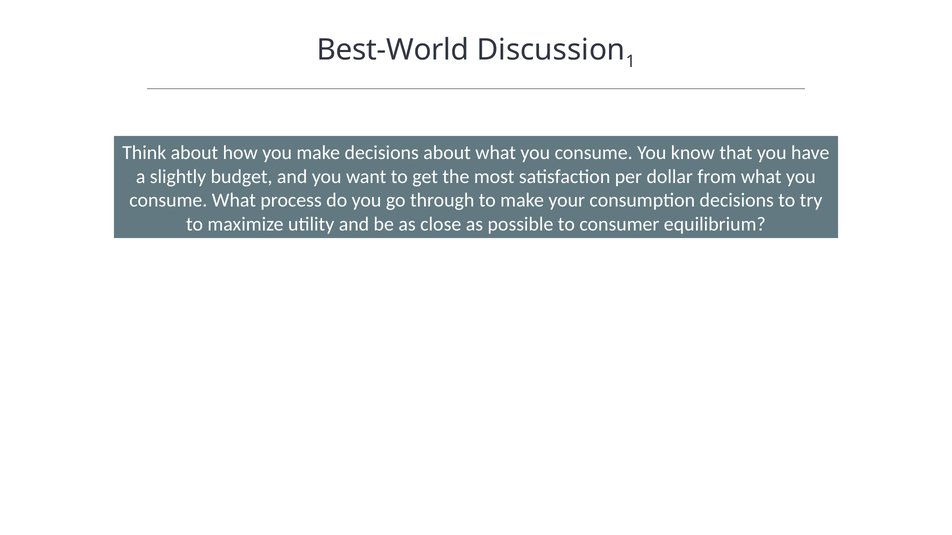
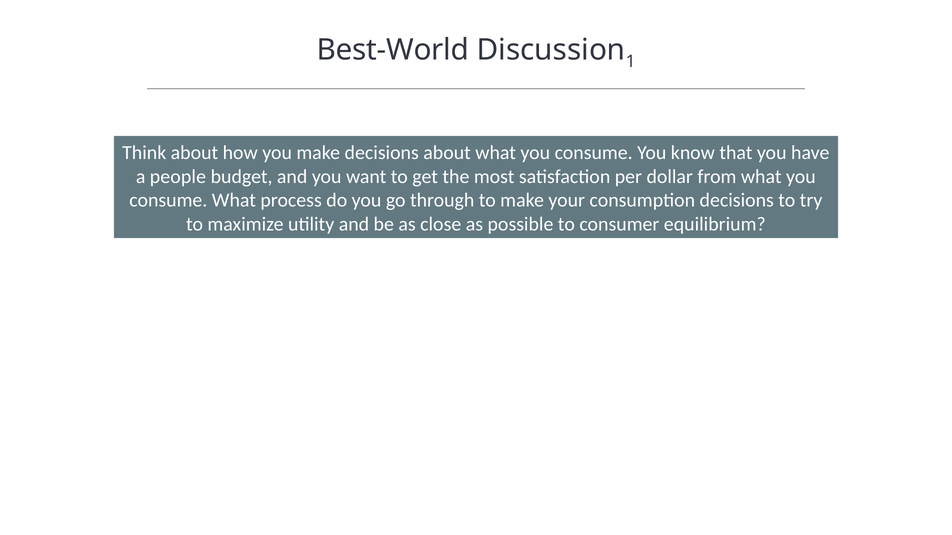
slightly: slightly -> people
